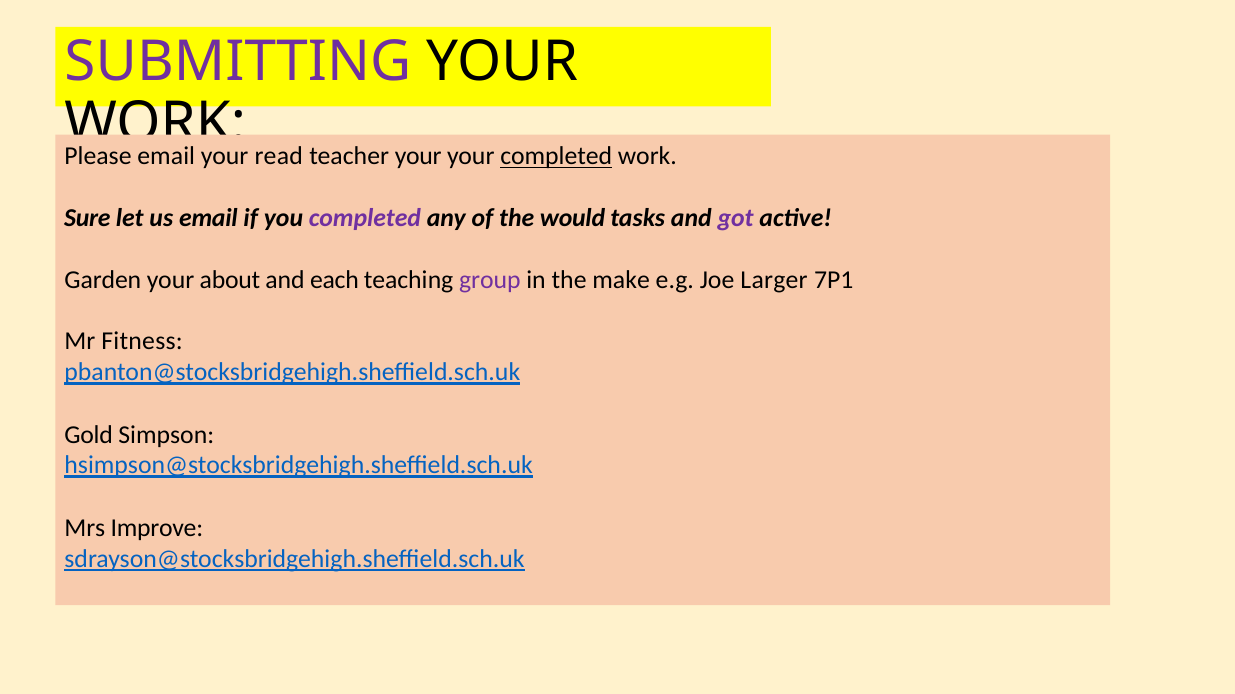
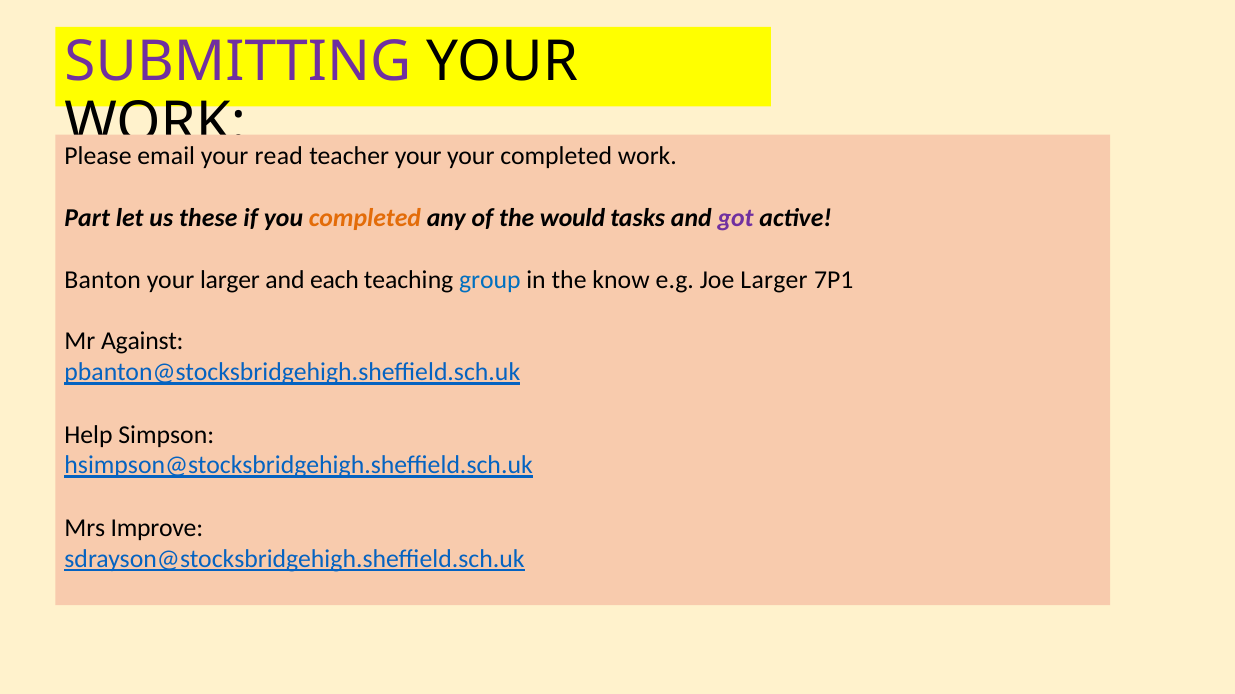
completed at (556, 156) underline: present -> none
Sure: Sure -> Part
us email: email -> these
completed at (365, 218) colour: purple -> orange
Garden: Garden -> Banton
your about: about -> larger
group colour: purple -> blue
make: make -> know
Fitness: Fitness -> Against
Gold: Gold -> Help
